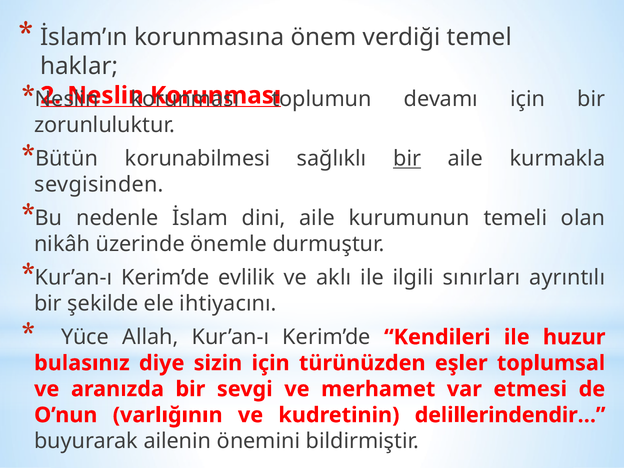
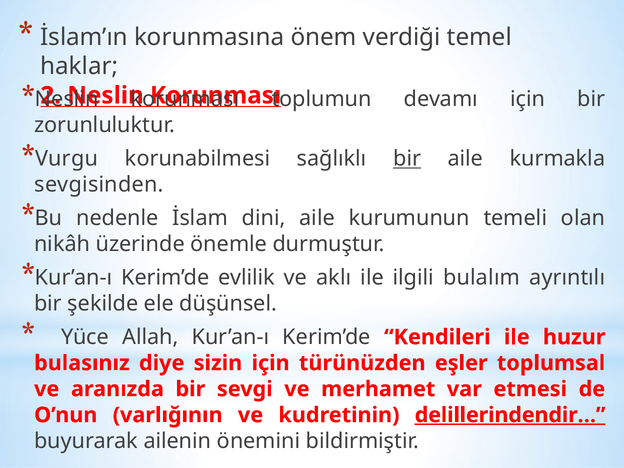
Bütün: Bütün -> Vurgu
sınırları: sınırları -> bulalım
ihtiyacını: ihtiyacını -> düşünsel
delillerindendir… underline: none -> present
